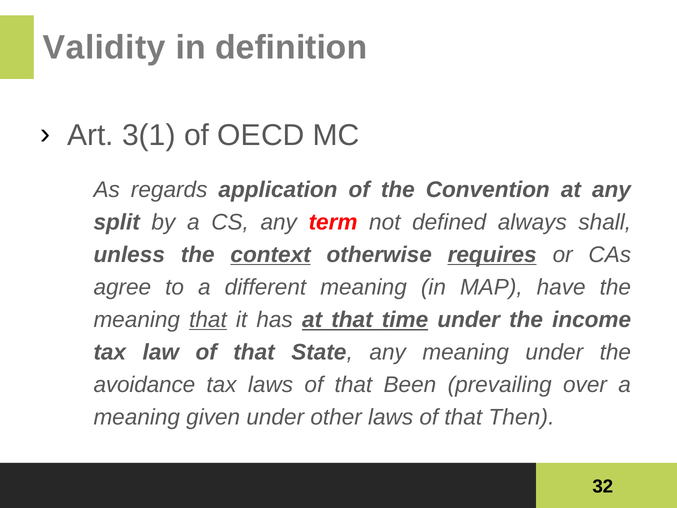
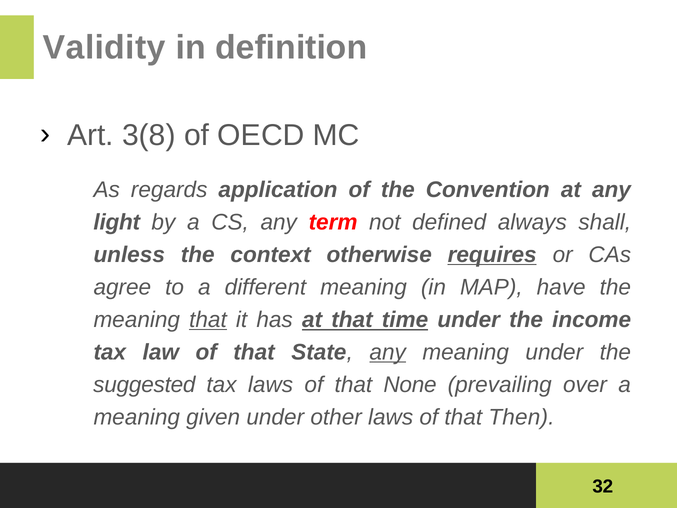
3(1: 3(1 -> 3(8
split: split -> light
context underline: present -> none
any at (388, 352) underline: none -> present
avoidance: avoidance -> suggested
Been: Been -> None
